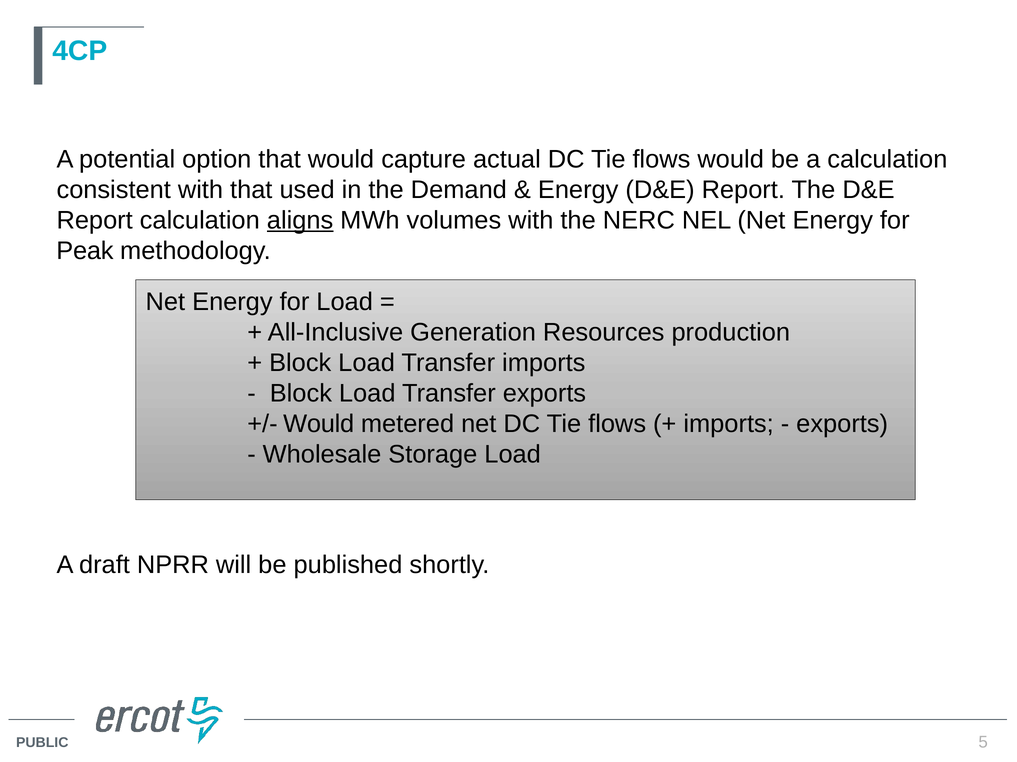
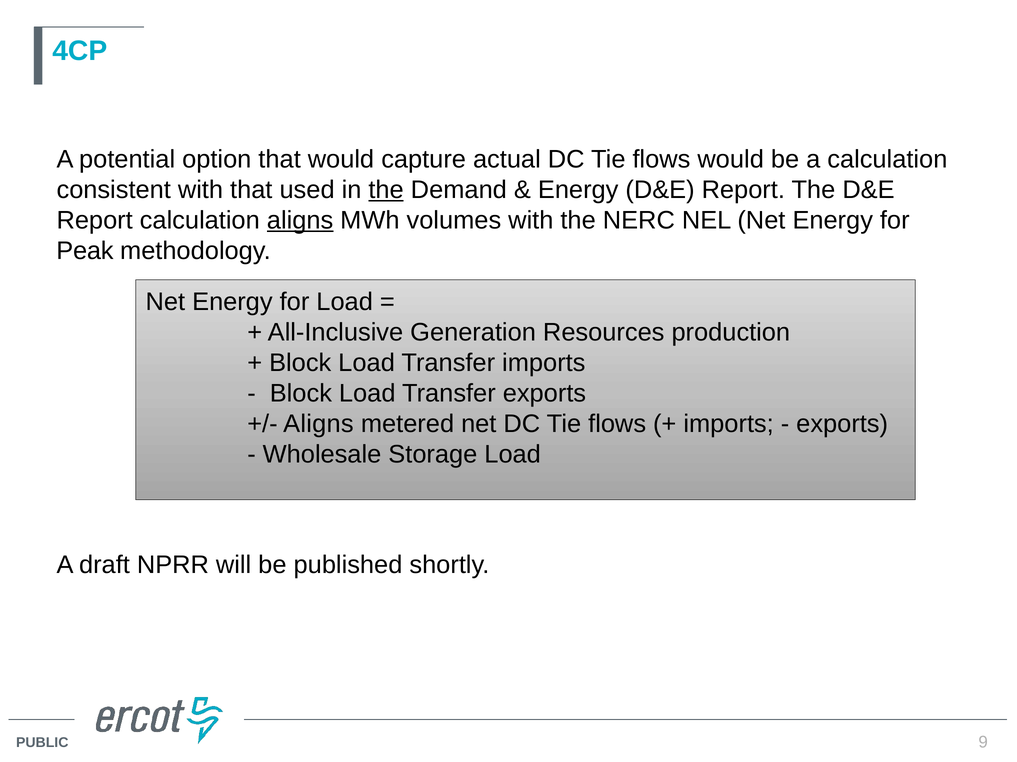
the at (386, 190) underline: none -> present
Would at (319, 424): Would -> Aligns
5: 5 -> 9
